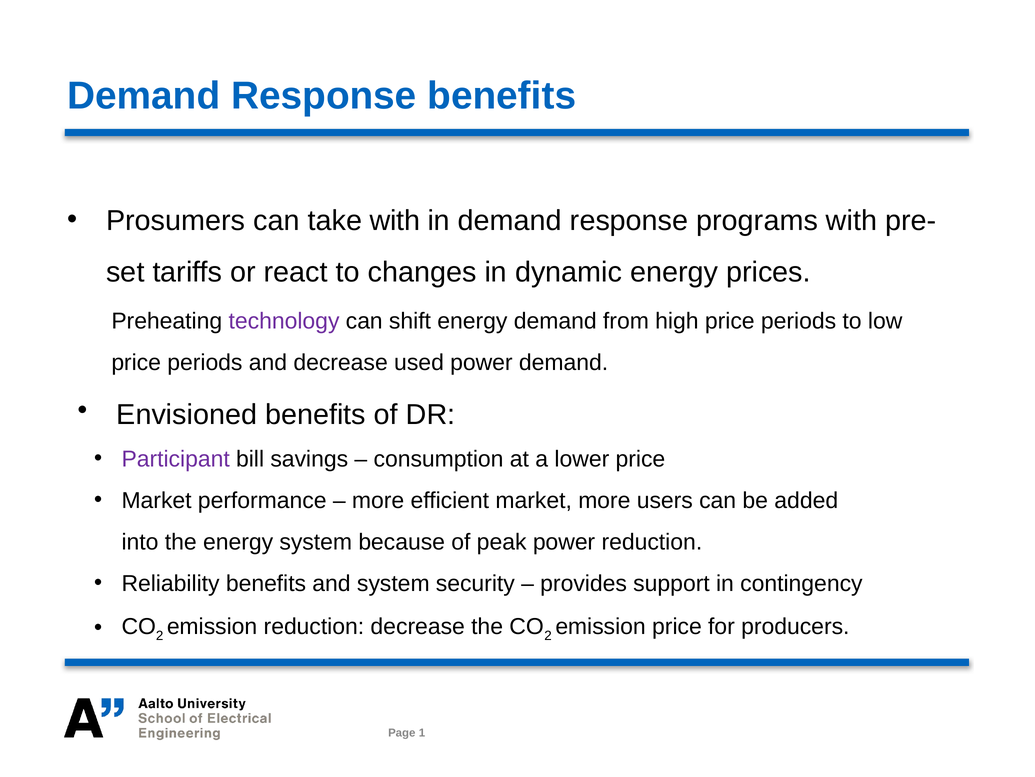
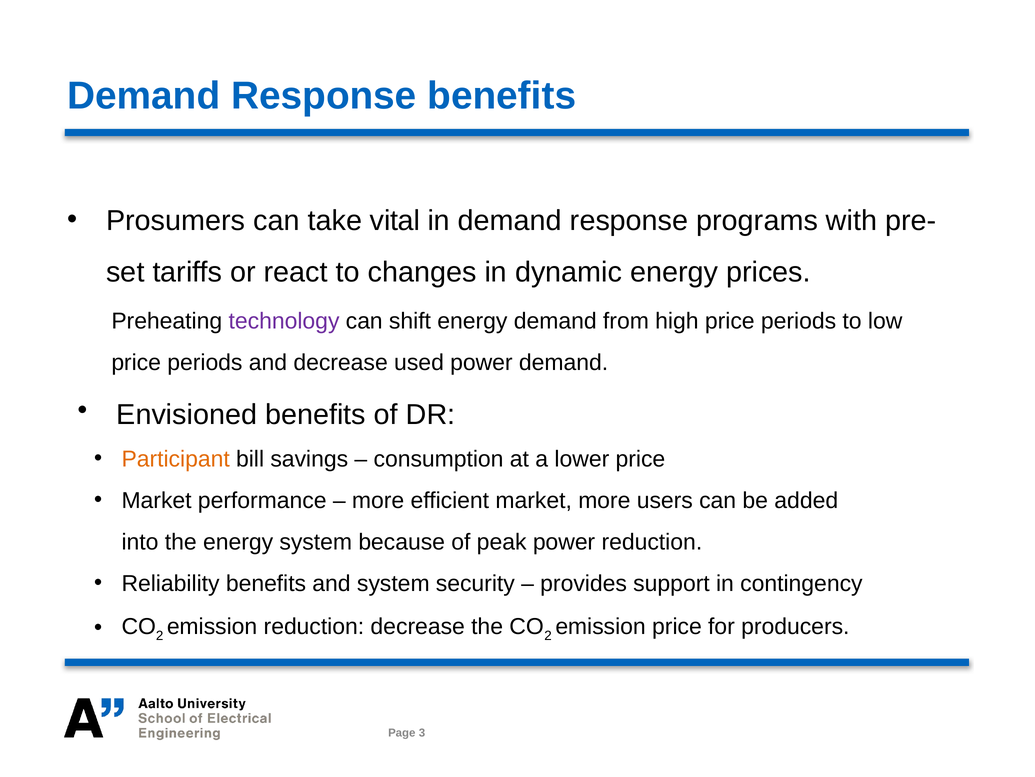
take with: with -> vital
Participant colour: purple -> orange
1: 1 -> 3
